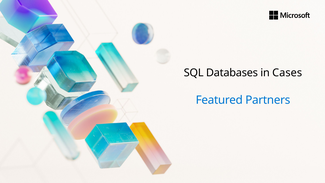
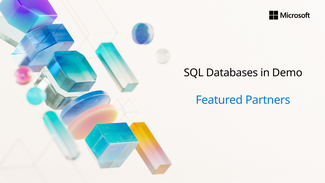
Cases: Cases -> Demo
